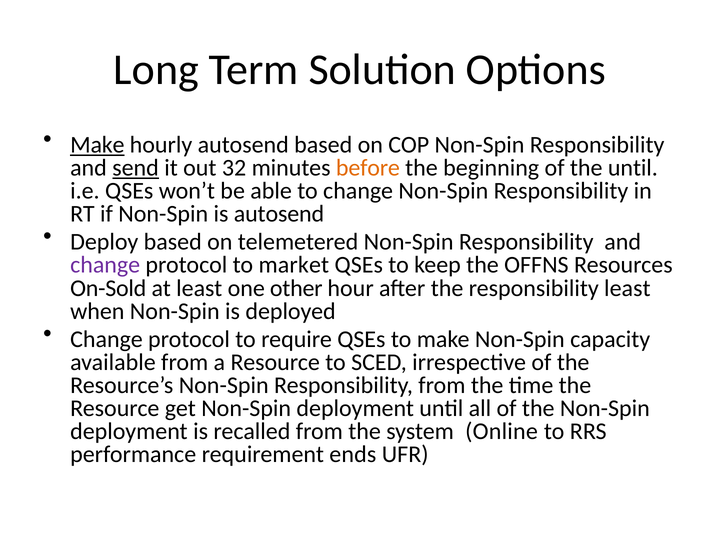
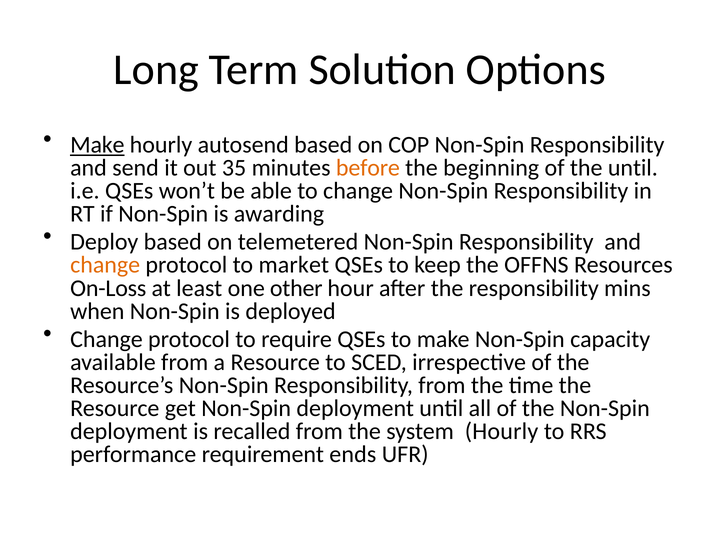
send underline: present -> none
32: 32 -> 35
is autosend: autosend -> awarding
change at (105, 265) colour: purple -> orange
On-Sold: On-Sold -> On-Loss
responsibility least: least -> mins
system Online: Online -> Hourly
